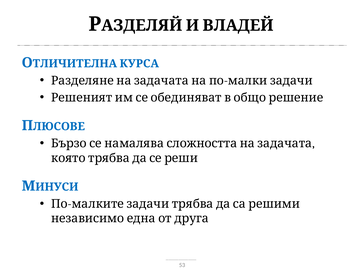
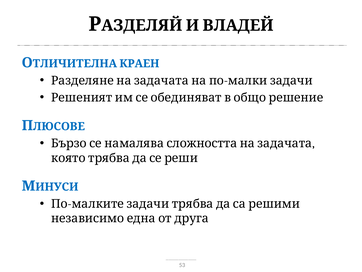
КУРСА: КУРСА -> КРАЕН
